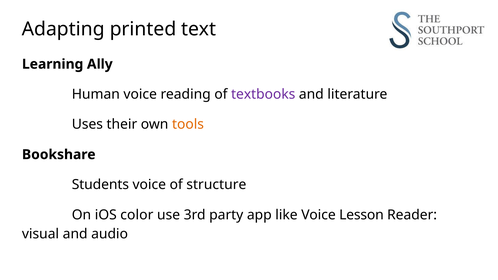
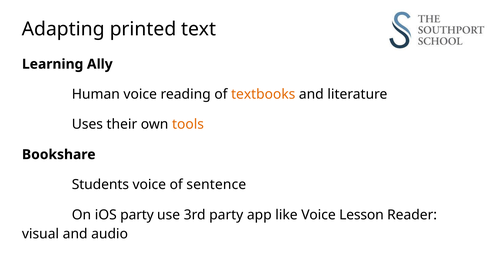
textbooks colour: purple -> orange
structure: structure -> sentence
iOS color: color -> party
